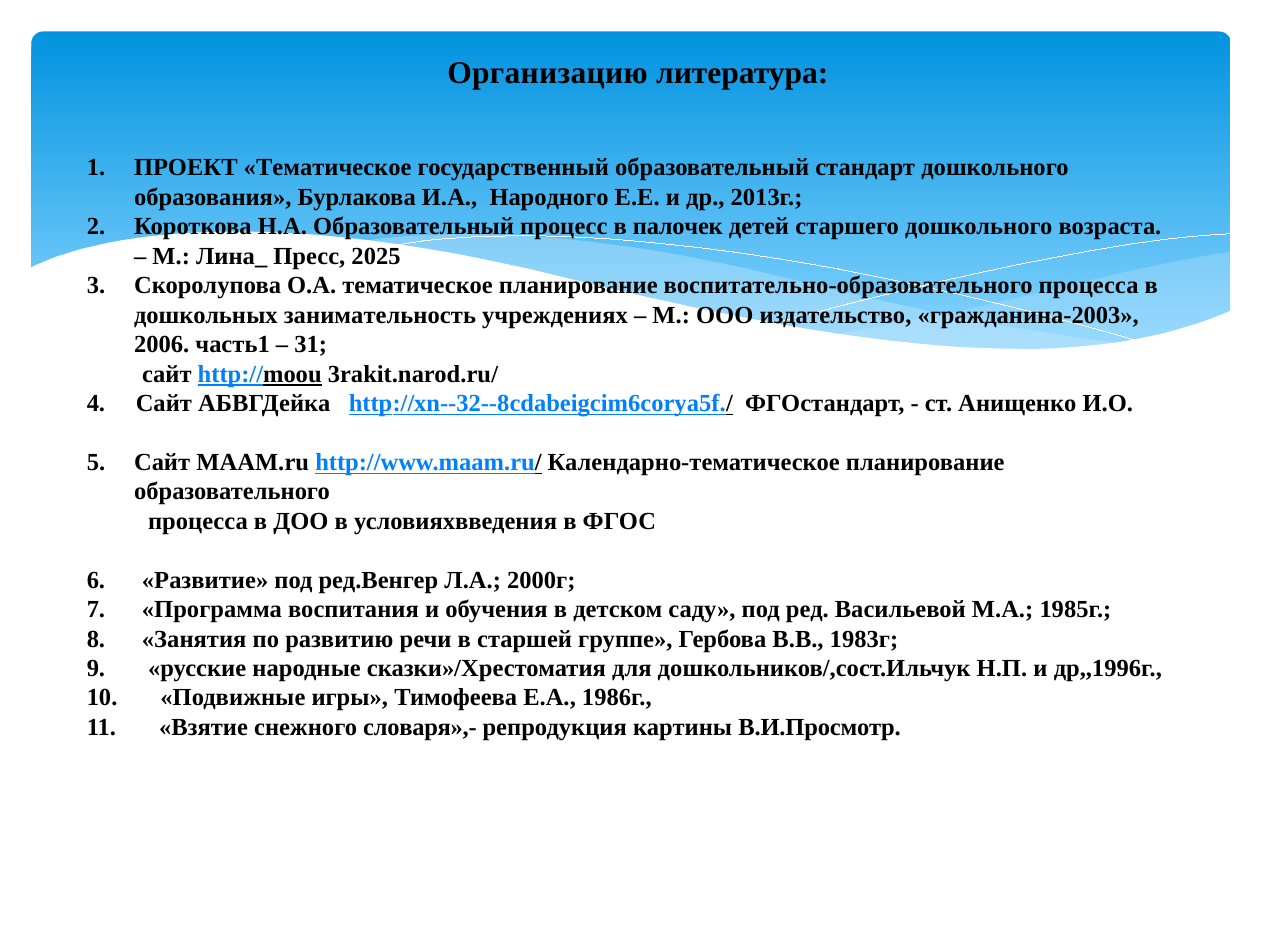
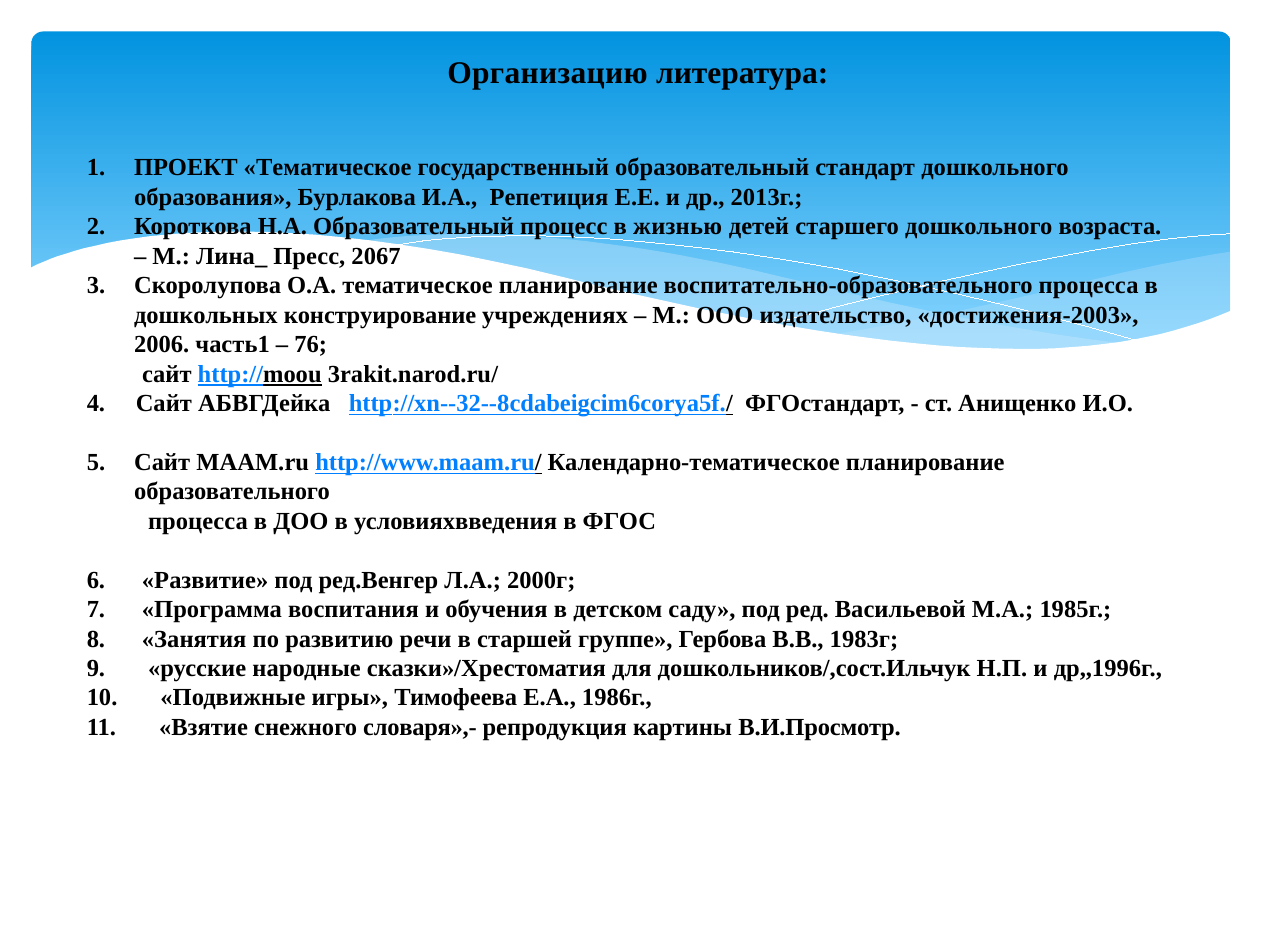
Народного: Народного -> Репетиция
палочек: палочек -> жизнью
2025: 2025 -> 2067
занимательность: занимательность -> конструирование
гражданина-2003: гражданина-2003 -> достижения-2003
31: 31 -> 76
